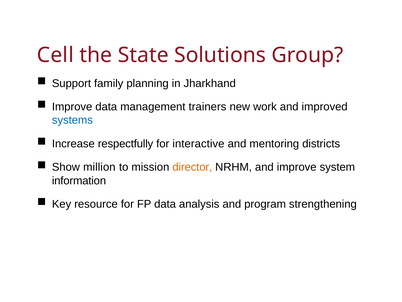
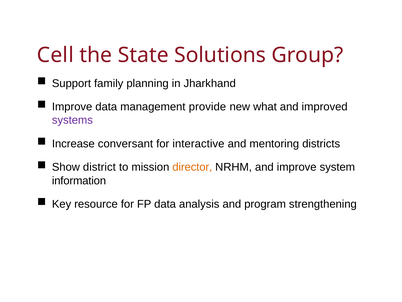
trainers: trainers -> provide
work: work -> what
systems colour: blue -> purple
respectfully: respectfully -> conversant
million: million -> district
